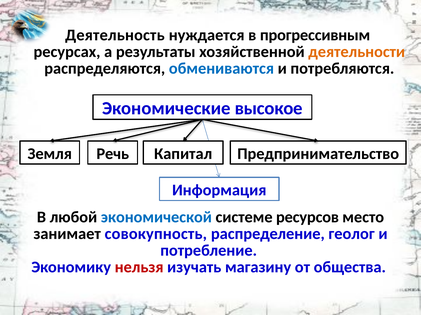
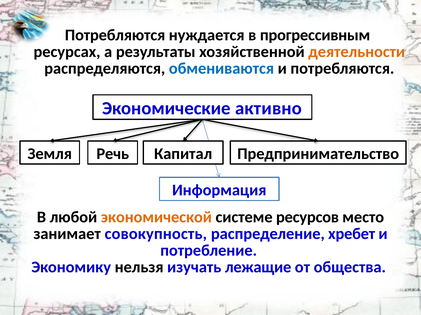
Деятельность at (115, 35): Деятельность -> Потребляются
высокое: высокое -> активно
экономической colour: blue -> orange
геолог: геолог -> хребет
нельзя colour: red -> black
магазину: магазину -> лежащие
